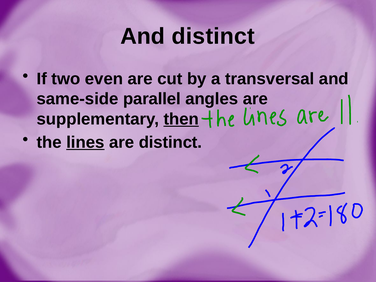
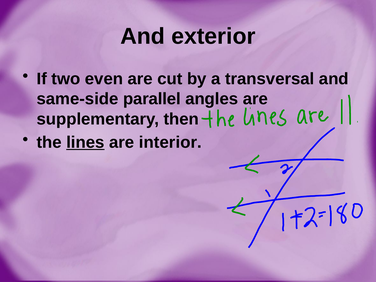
And distinct: distinct -> exterior
then underline: present -> none
are distinct: distinct -> interior
